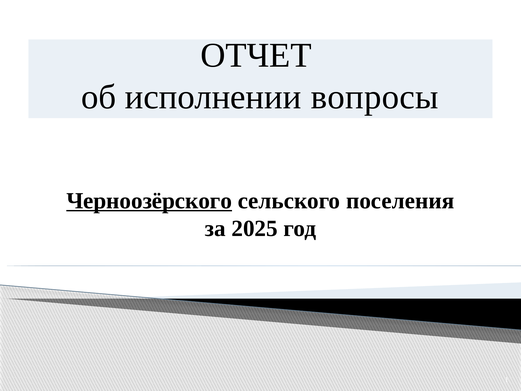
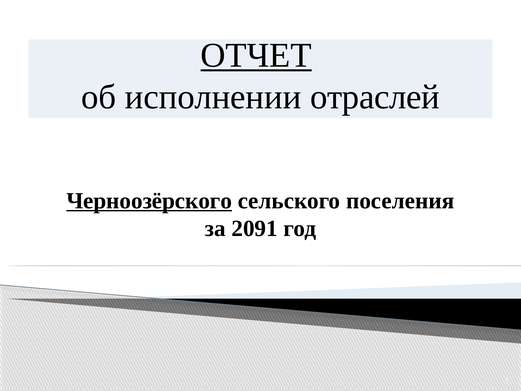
ОТЧЕТ underline: none -> present
вопросы: вопросы -> отраслей
2025: 2025 -> 2091
